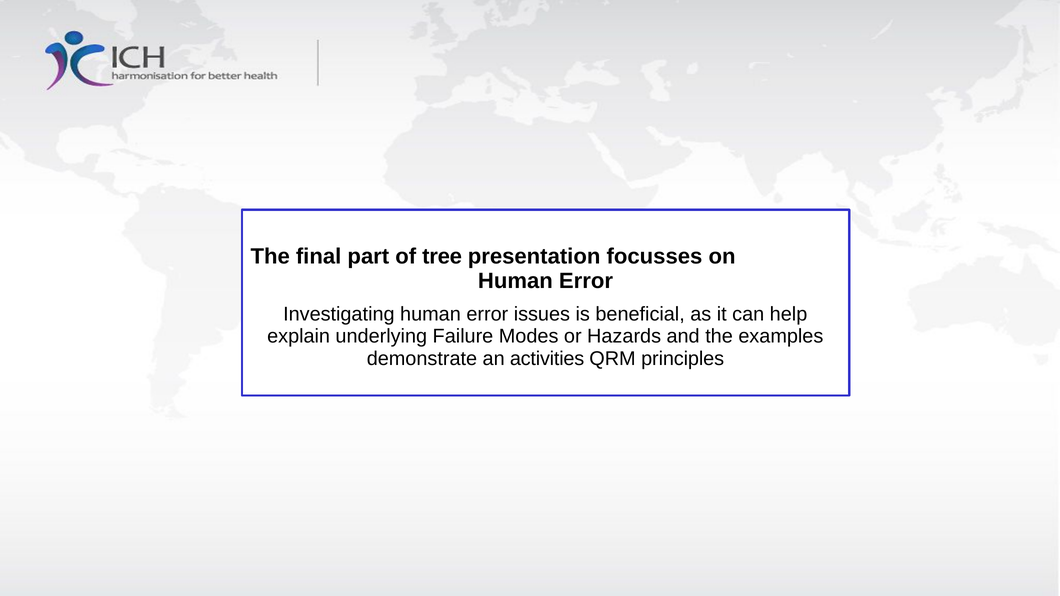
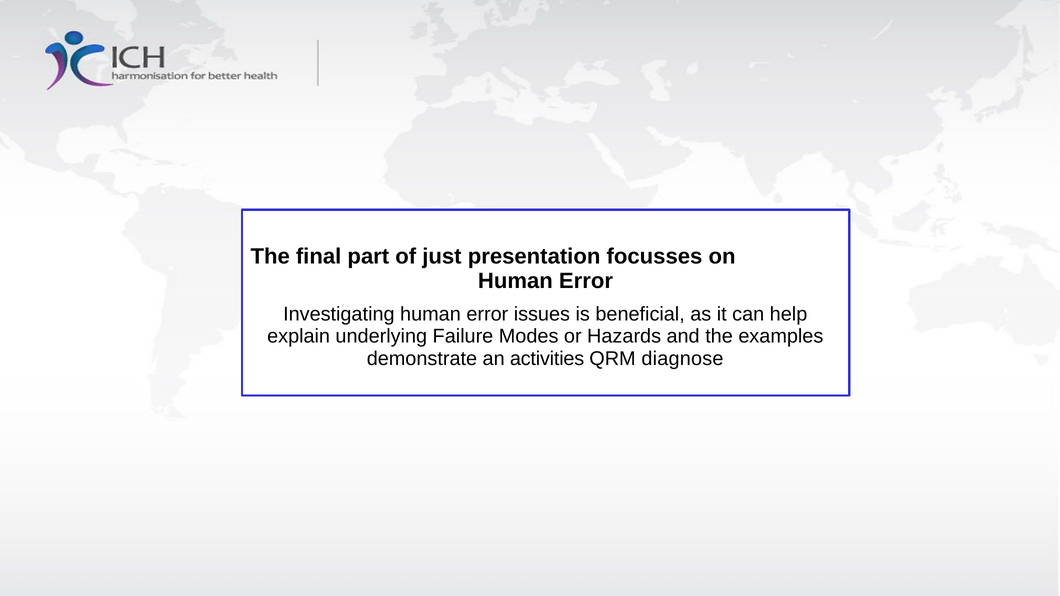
tree: tree -> just
principles: principles -> diagnose
